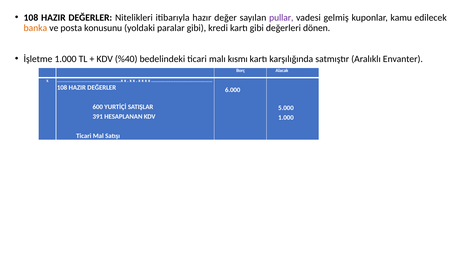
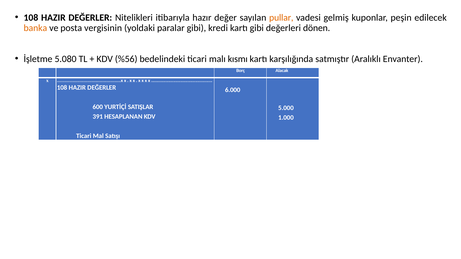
pullar colour: purple -> orange
kamu: kamu -> peşin
konusunu: konusunu -> vergisinin
İşletme 1.000: 1.000 -> 5.080
%40: %40 -> %56
